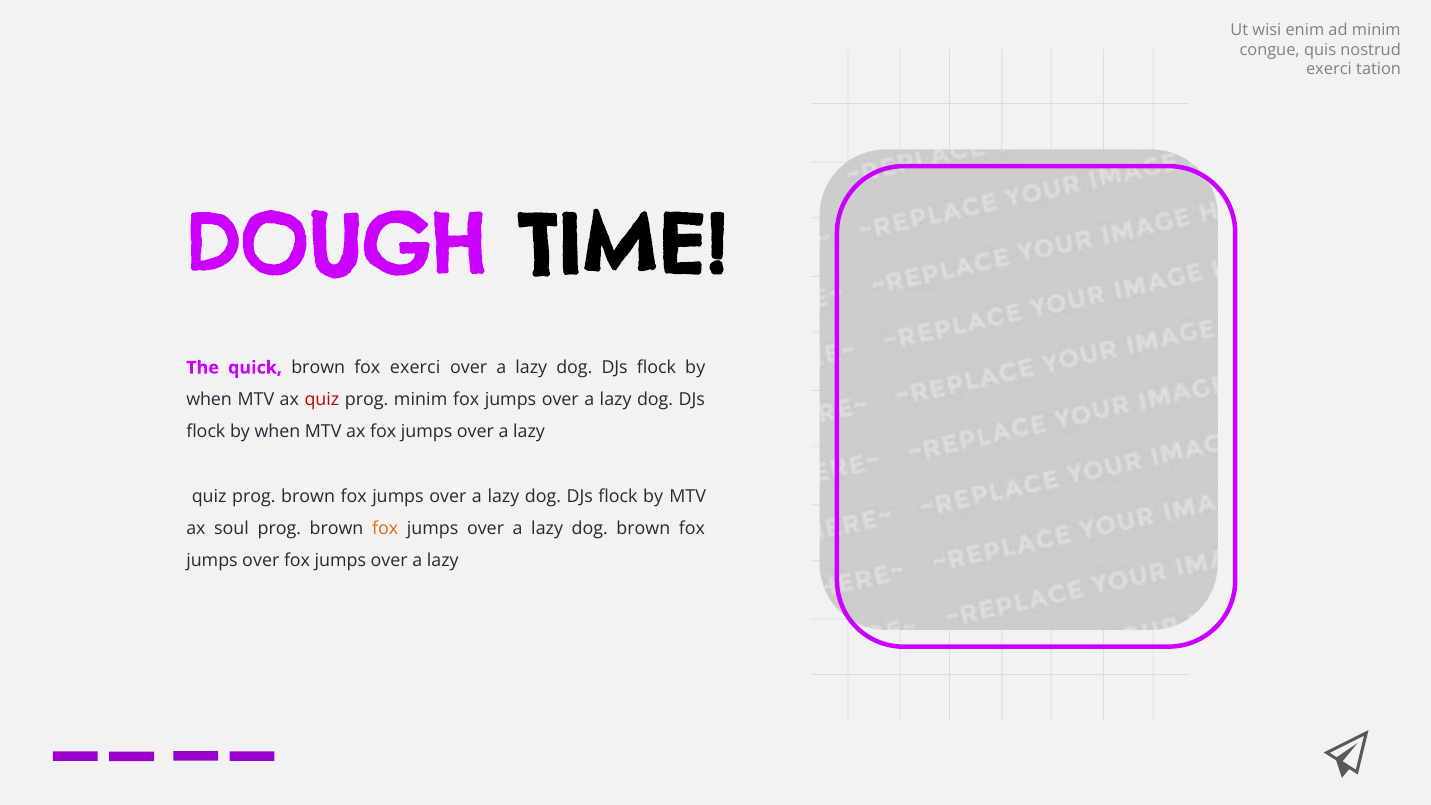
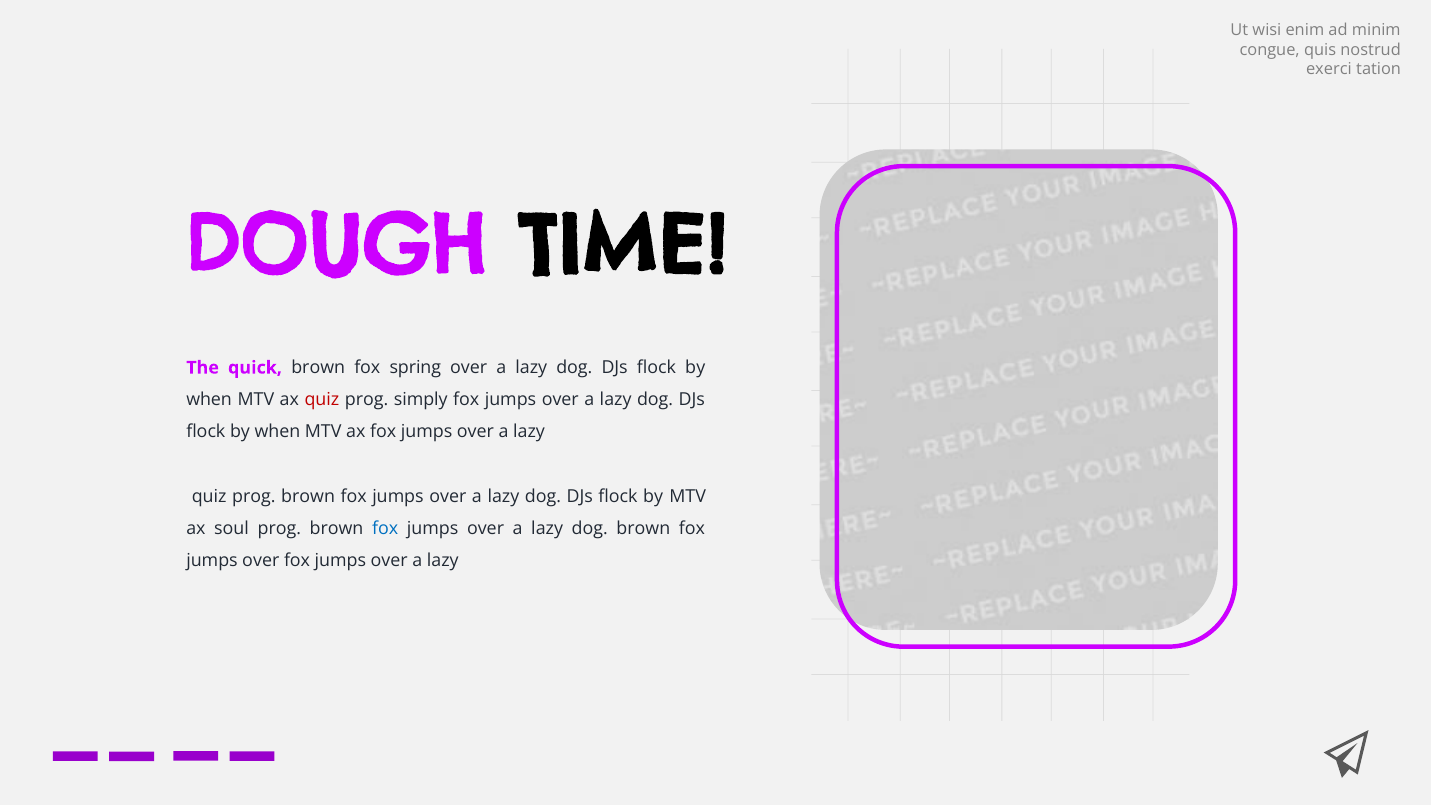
fox exerci: exerci -> spring
prog minim: minim -> simply
fox at (385, 529) colour: orange -> blue
